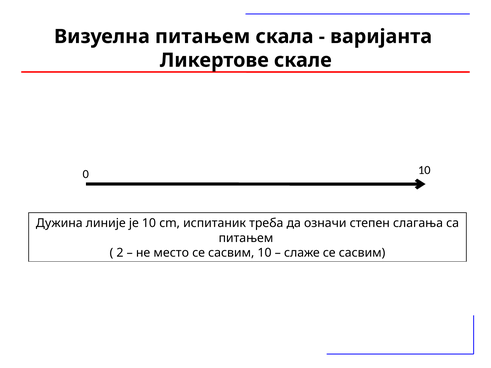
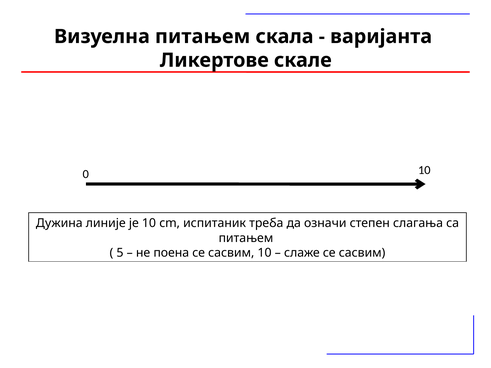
2: 2 -> 5
место: место -> поена
